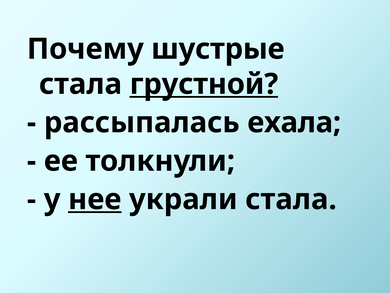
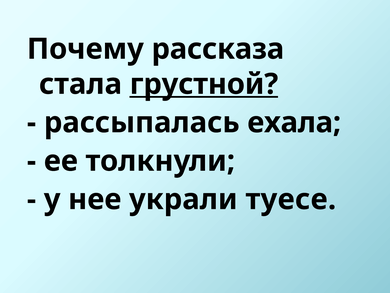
шустрые: шустрые -> рассказа
нее underline: present -> none
украли стала: стала -> туесе
